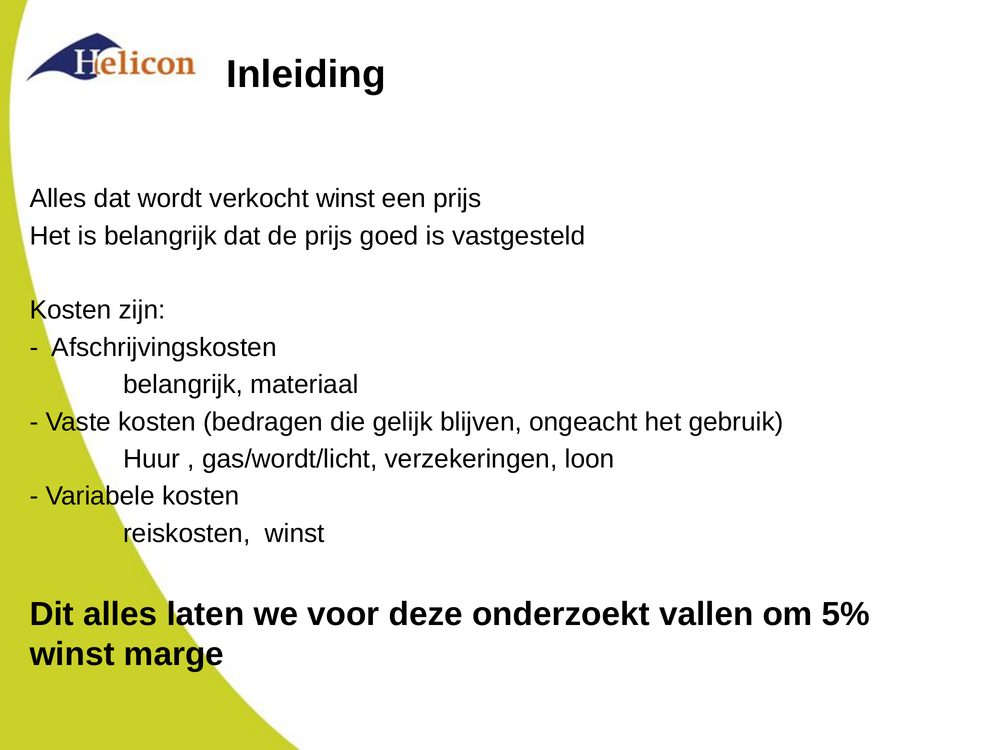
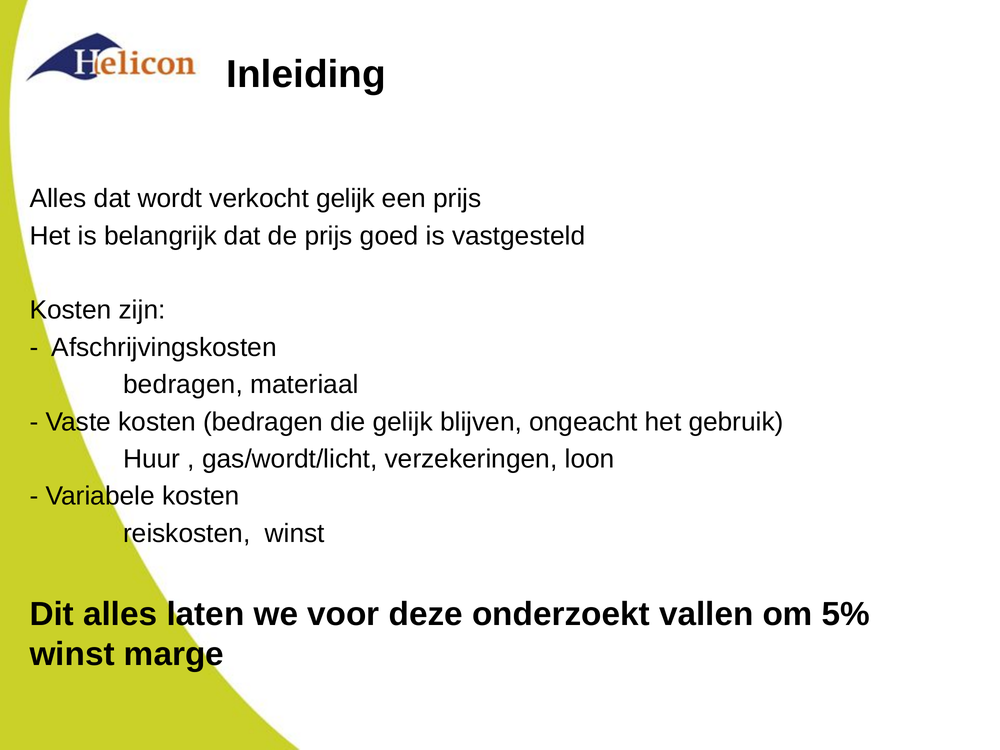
verkocht winst: winst -> gelijk
belangrijk at (183, 385): belangrijk -> bedragen
